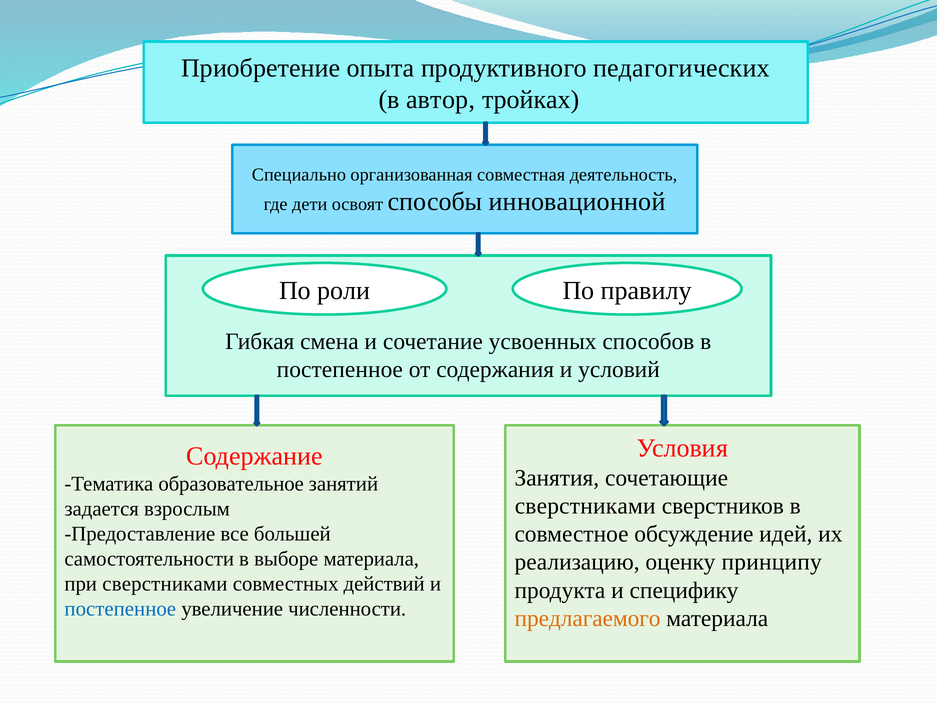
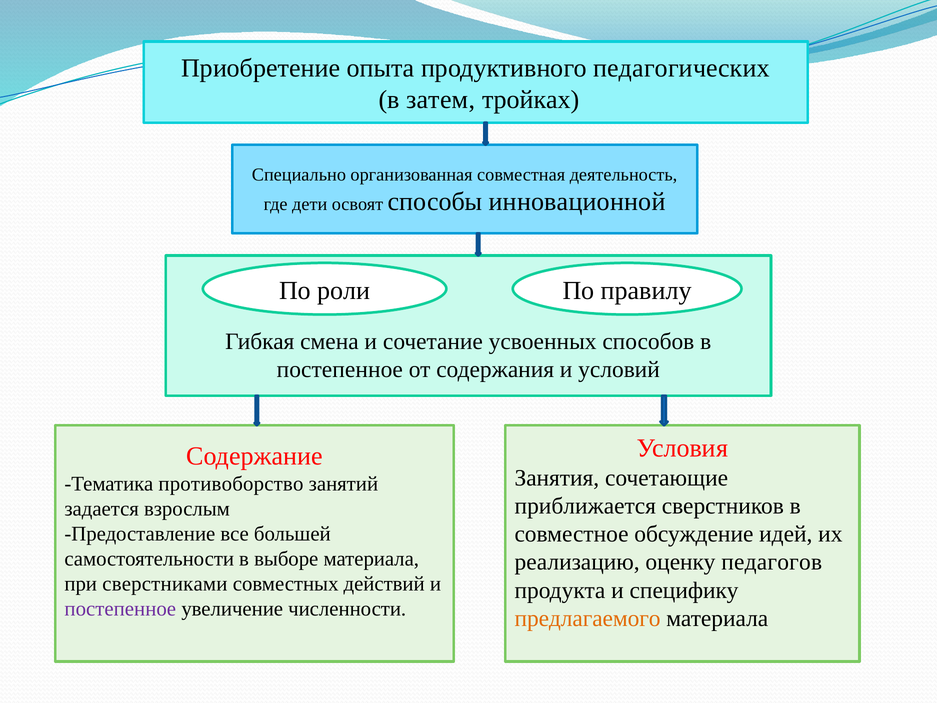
автор: автор -> затем
образовательное: образовательное -> противоборство
сверстниками at (585, 506): сверстниками -> приближается
принципу: принципу -> педагогов
постепенное at (120, 609) colour: blue -> purple
